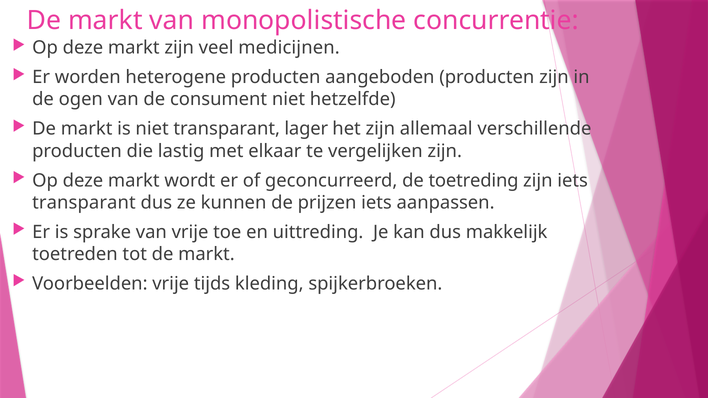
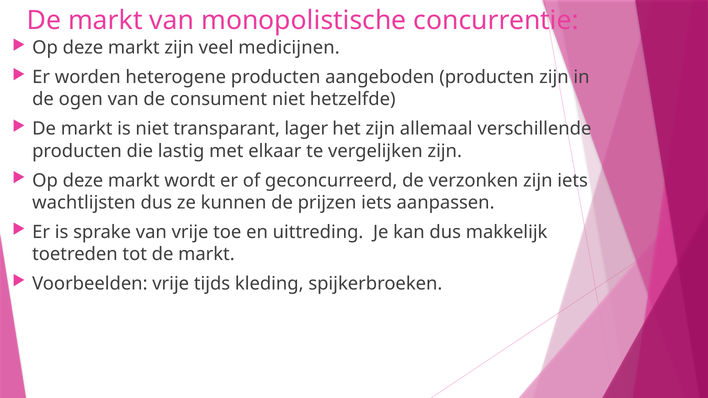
toetreding: toetreding -> verzonken
transparant at (84, 203): transparant -> wachtlijsten
